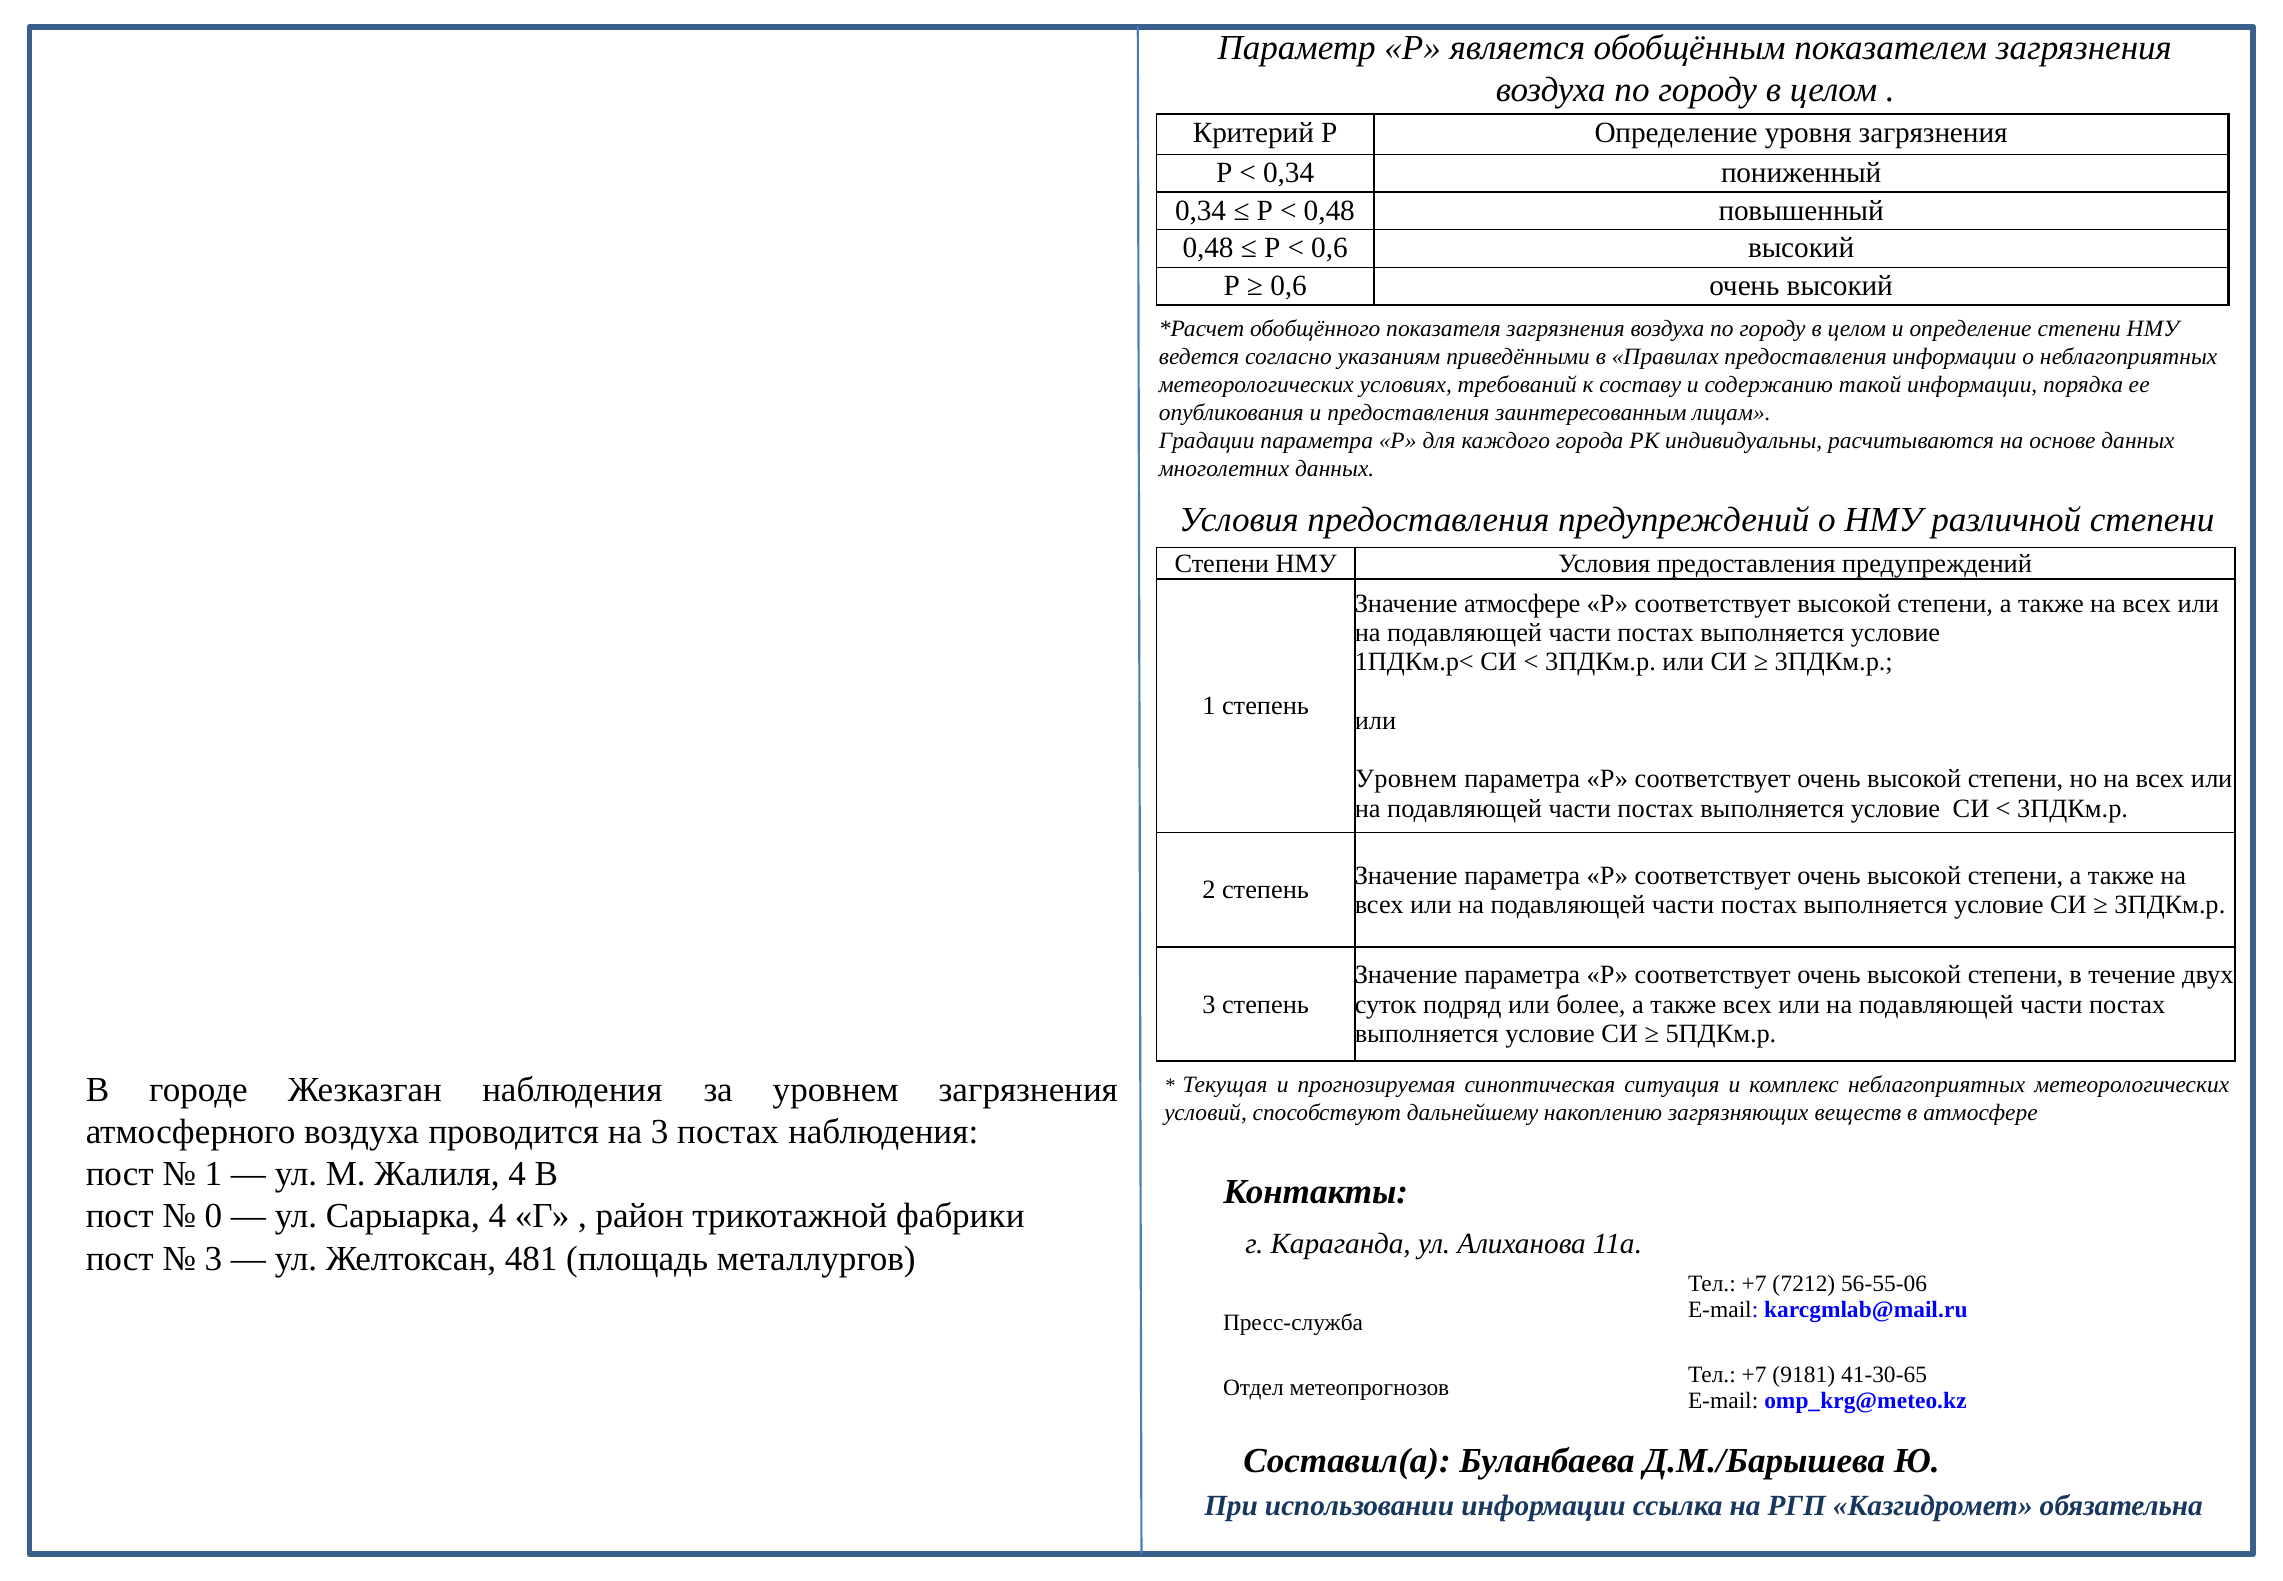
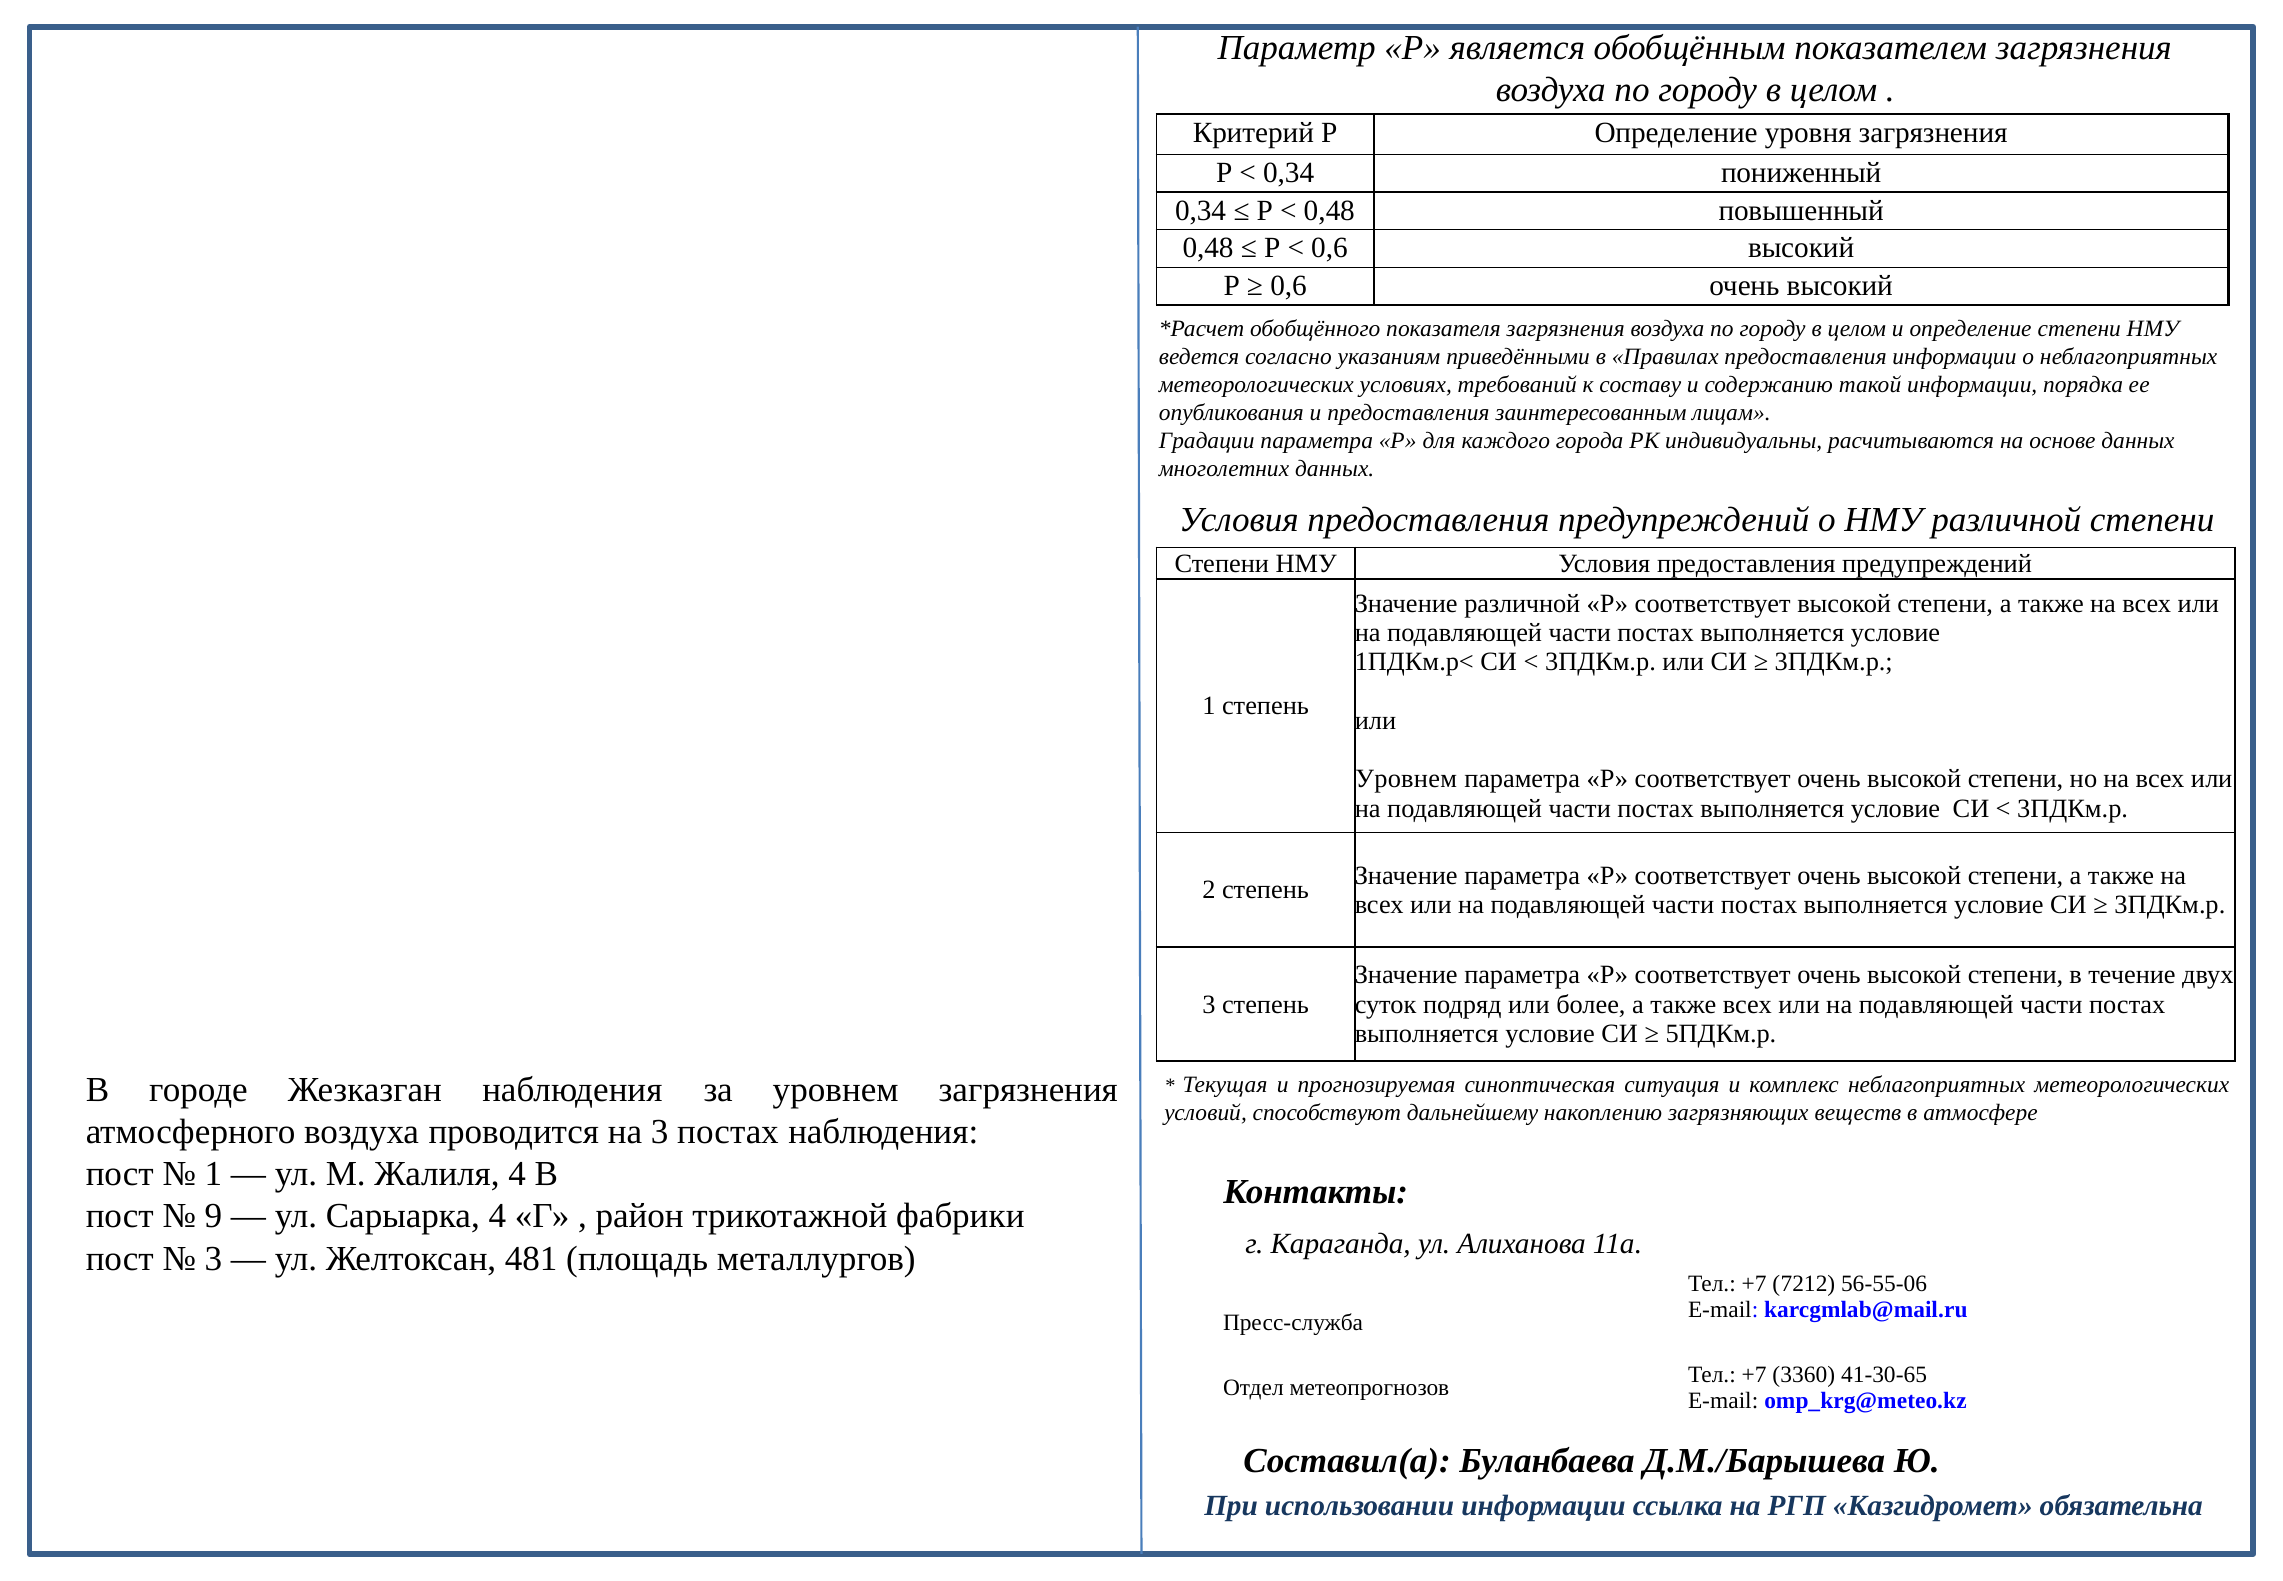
Значение атмосфере: атмосфере -> различной
0: 0 -> 9
9181: 9181 -> 3360
